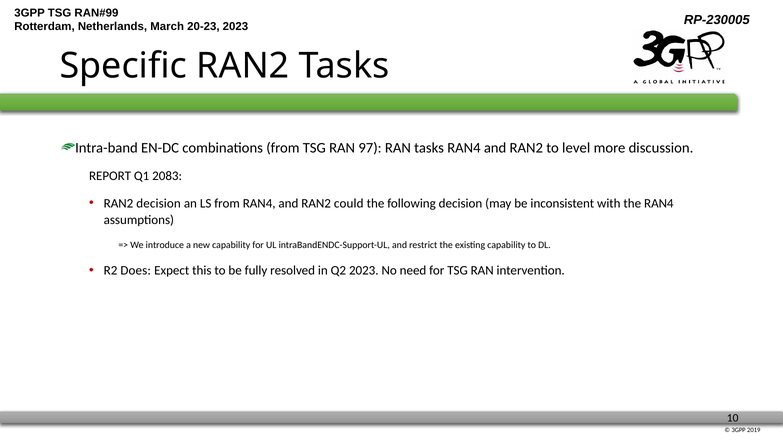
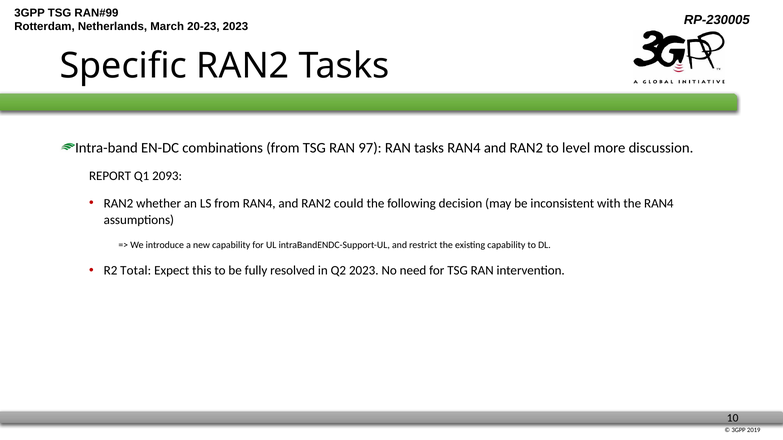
2083: 2083 -> 2093
RAN2 decision: decision -> whether
Does: Does -> Total
